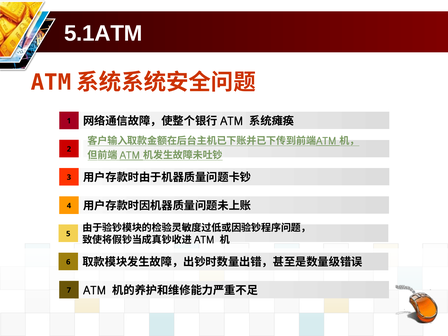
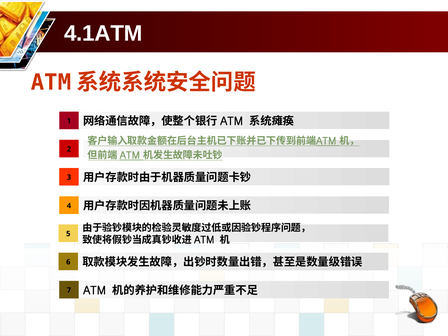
5.1ATM: 5.1ATM -> 4.1ATM
